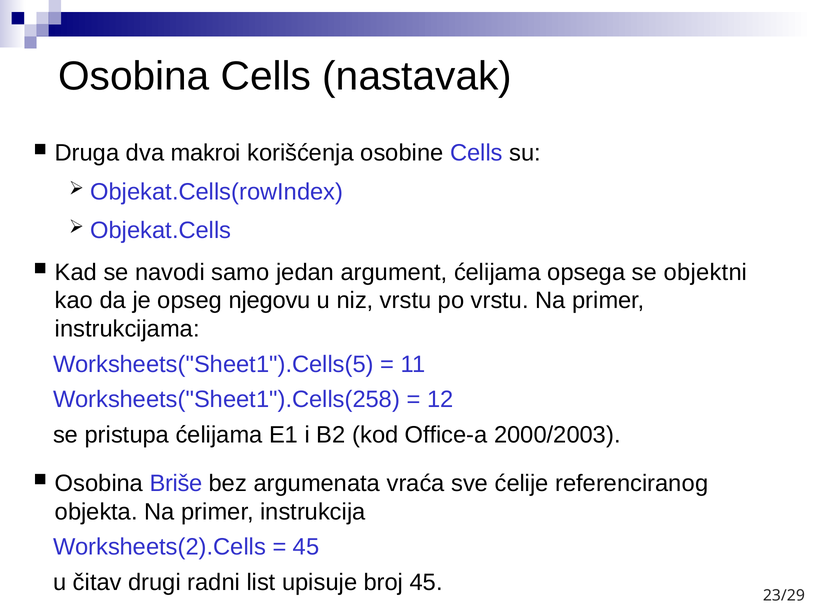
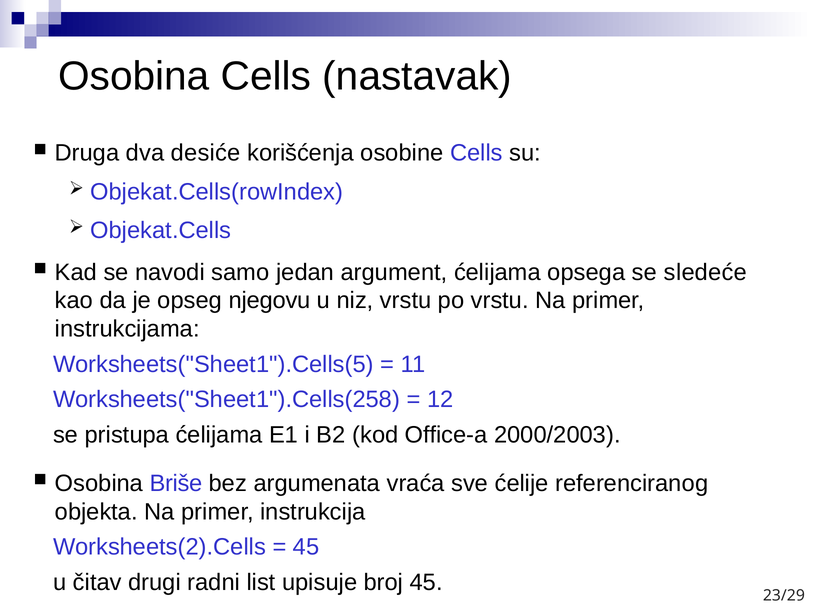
makroi: makroi -> desiće
objektni: objektni -> sledeće
